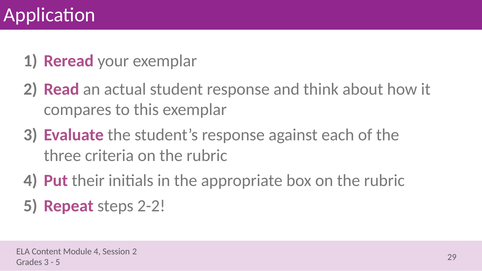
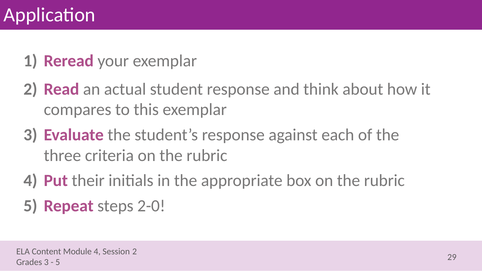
2-2: 2-2 -> 2-0
